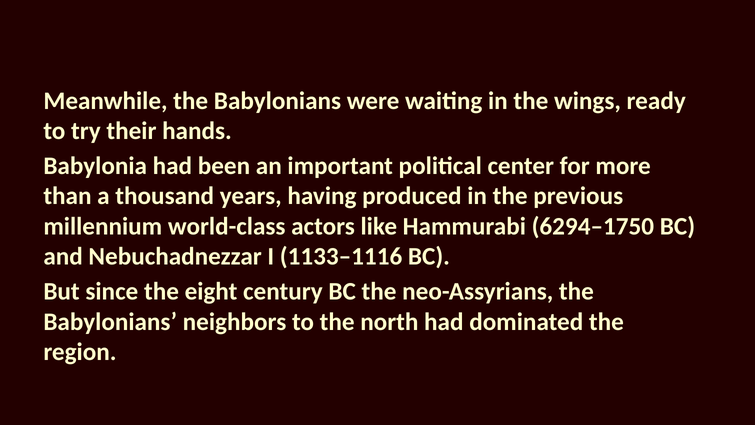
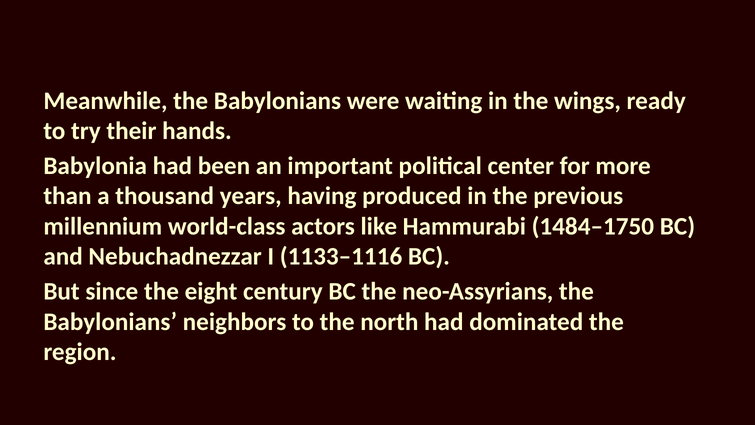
6294–1750: 6294–1750 -> 1484–1750
